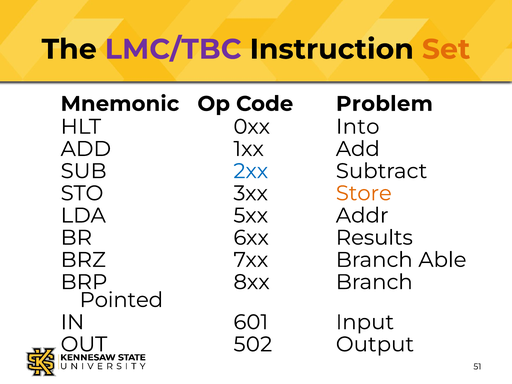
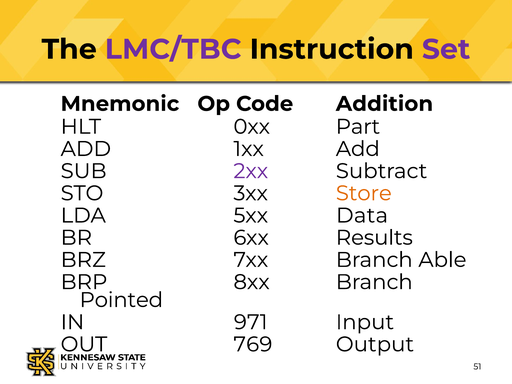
Set colour: orange -> purple
Problem: Problem -> Addition
Into: Into -> Part
2xx colour: blue -> purple
Addr: Addr -> Data
601: 601 -> 971
502: 502 -> 769
